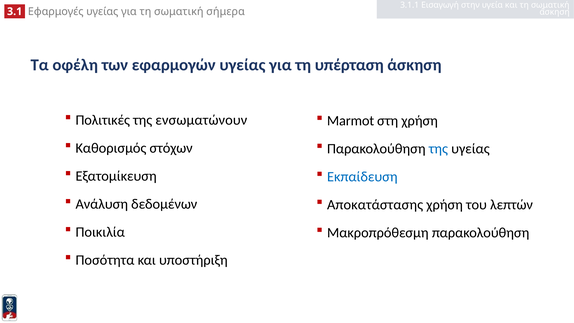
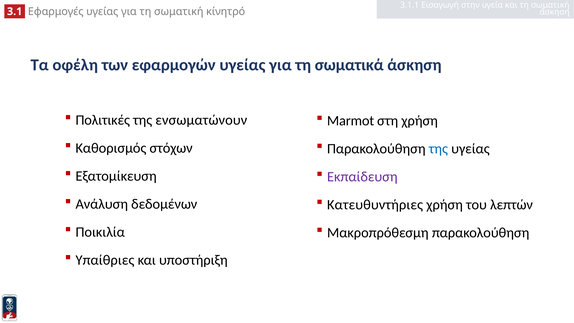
σήμερα: σήμερα -> κίνητρό
υπέρταση: υπέρταση -> σωματικά
Εκπαίδευση colour: blue -> purple
Αποκατάστασης: Αποκατάστασης -> Κατευθυντήριες
Ποσότητα: Ποσότητα -> Υπαίθριες
